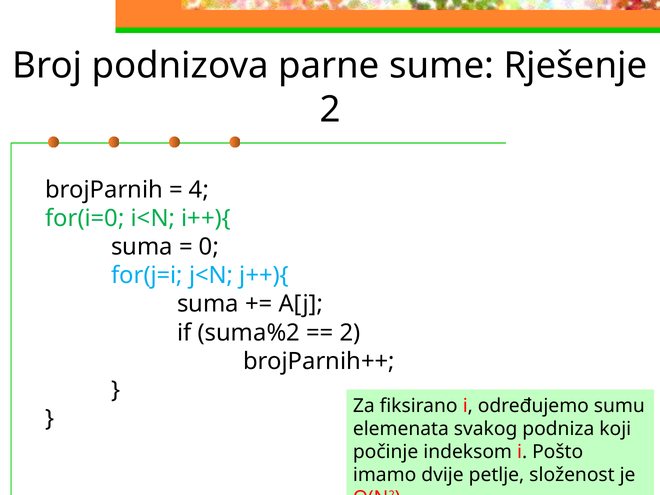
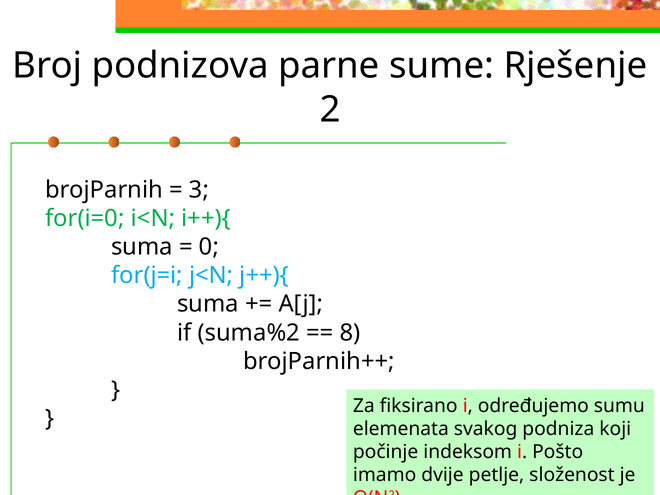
4: 4 -> 3
2 at (350, 333): 2 -> 8
